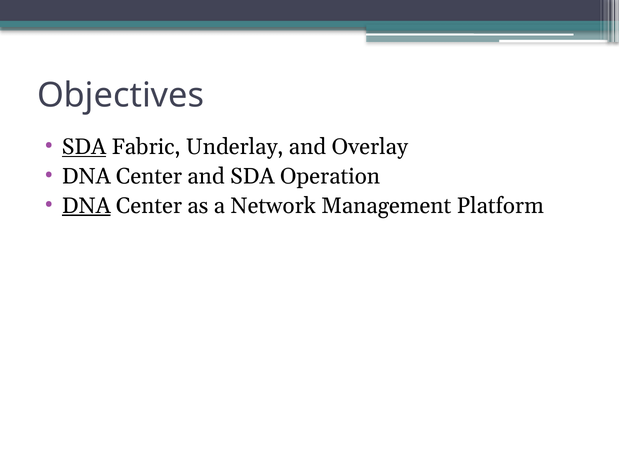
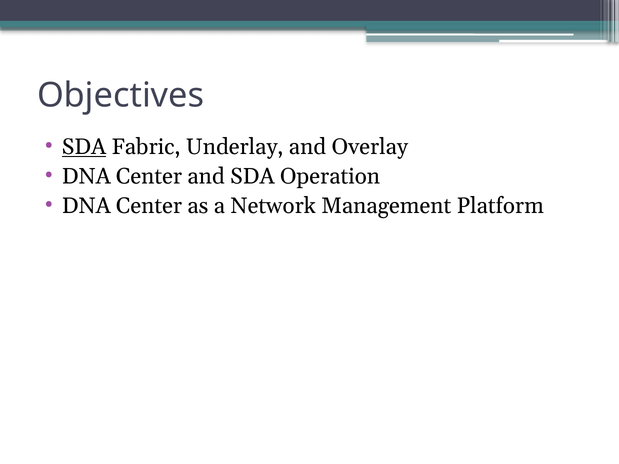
DNA at (86, 206) underline: present -> none
